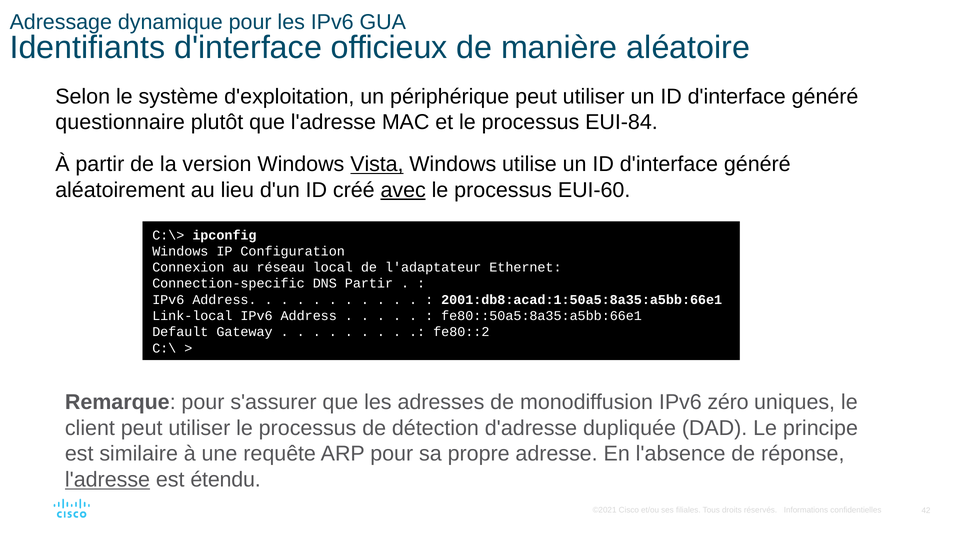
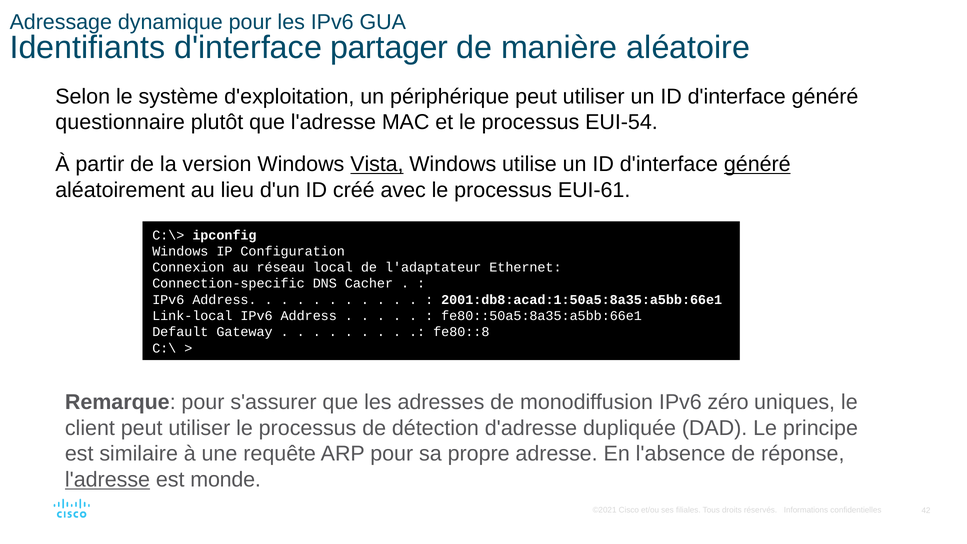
officieux: officieux -> partager
EUI-84: EUI-84 -> EUI-54
généré at (757, 164) underline: none -> present
avec underline: present -> none
EUI-60: EUI-60 -> EUI-61
DNS Partir: Partir -> Cacher
fe80::2: fe80::2 -> fe80::8
étendu: étendu -> monde
